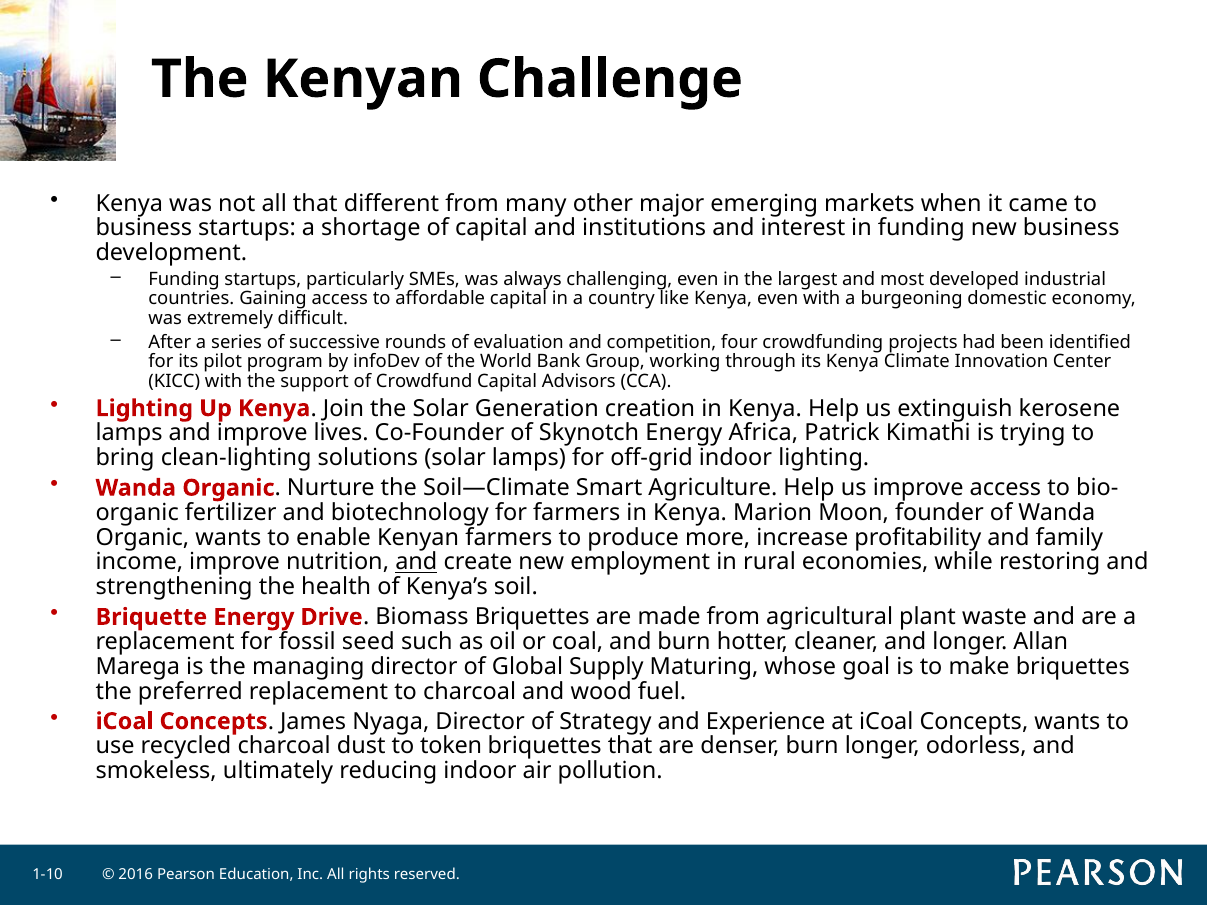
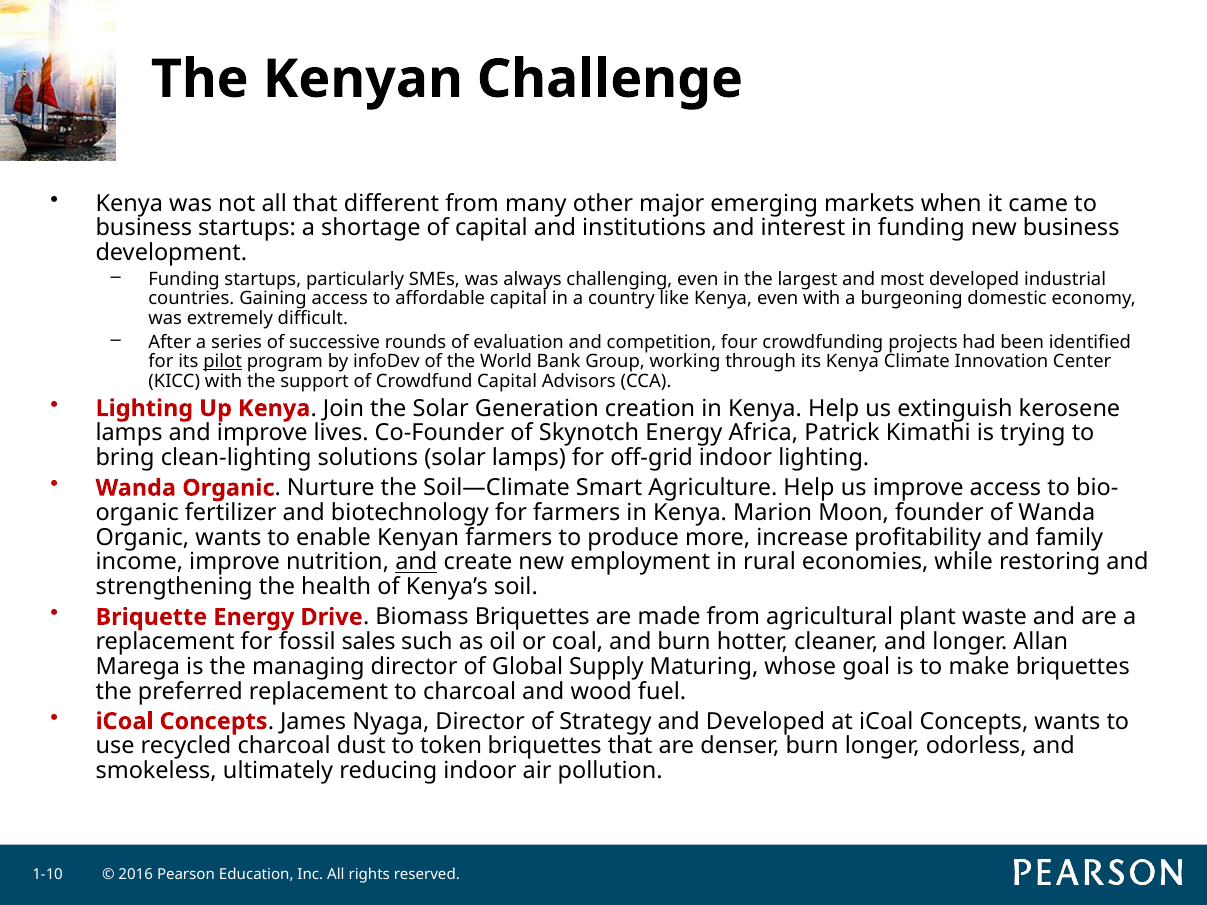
pilot underline: none -> present
seed: seed -> sales
and Experience: Experience -> Developed
